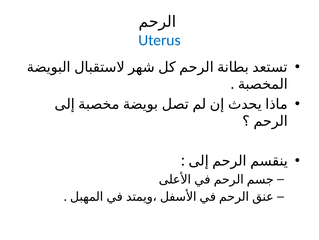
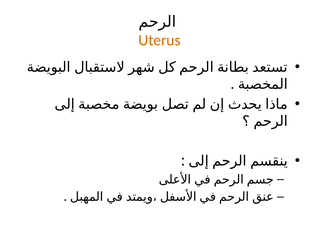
Uterus colour: blue -> orange
